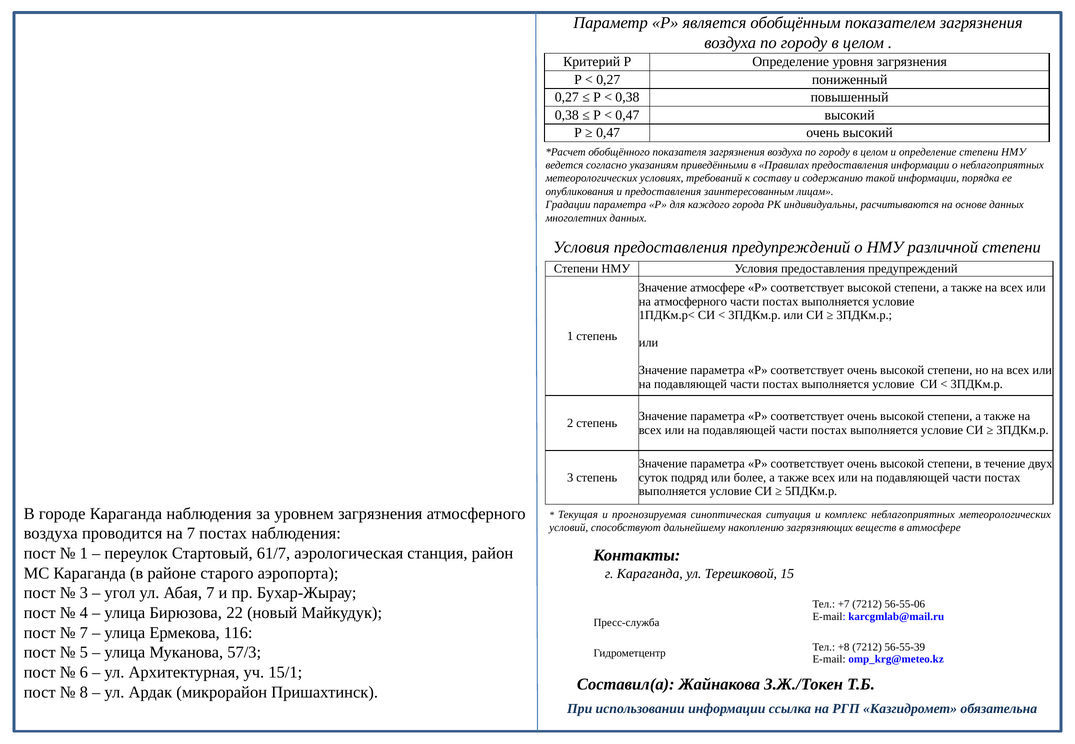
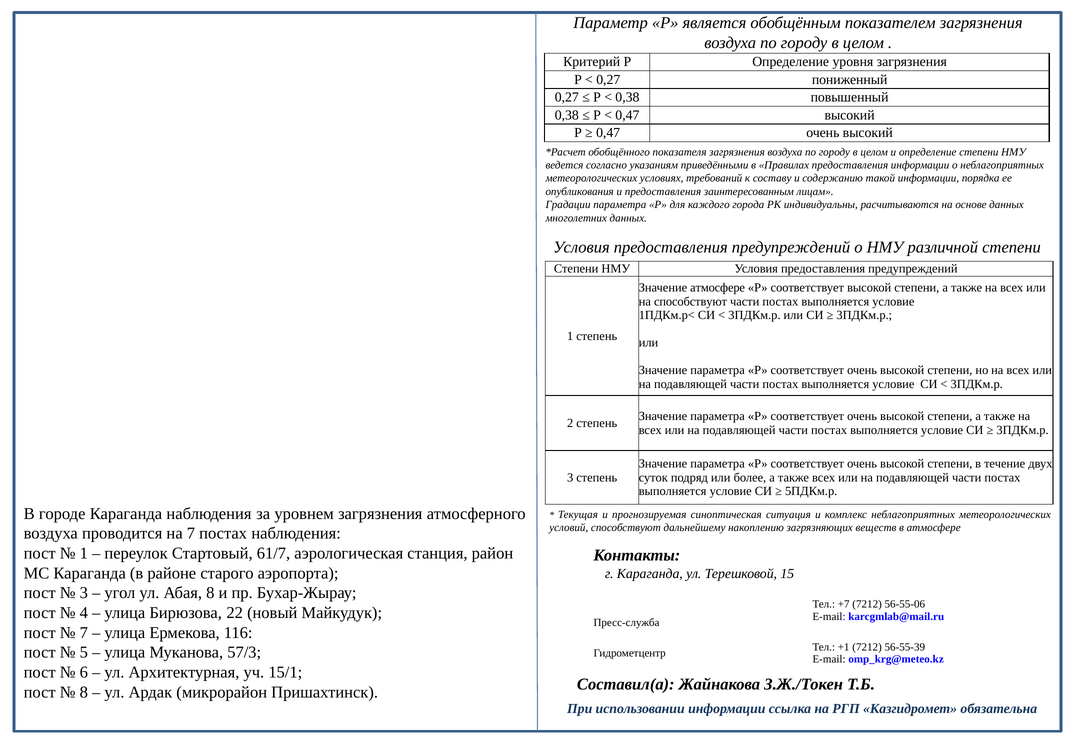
на атмосферного: атмосферного -> способствуют
Абая 7: 7 -> 8
+8: +8 -> +1
